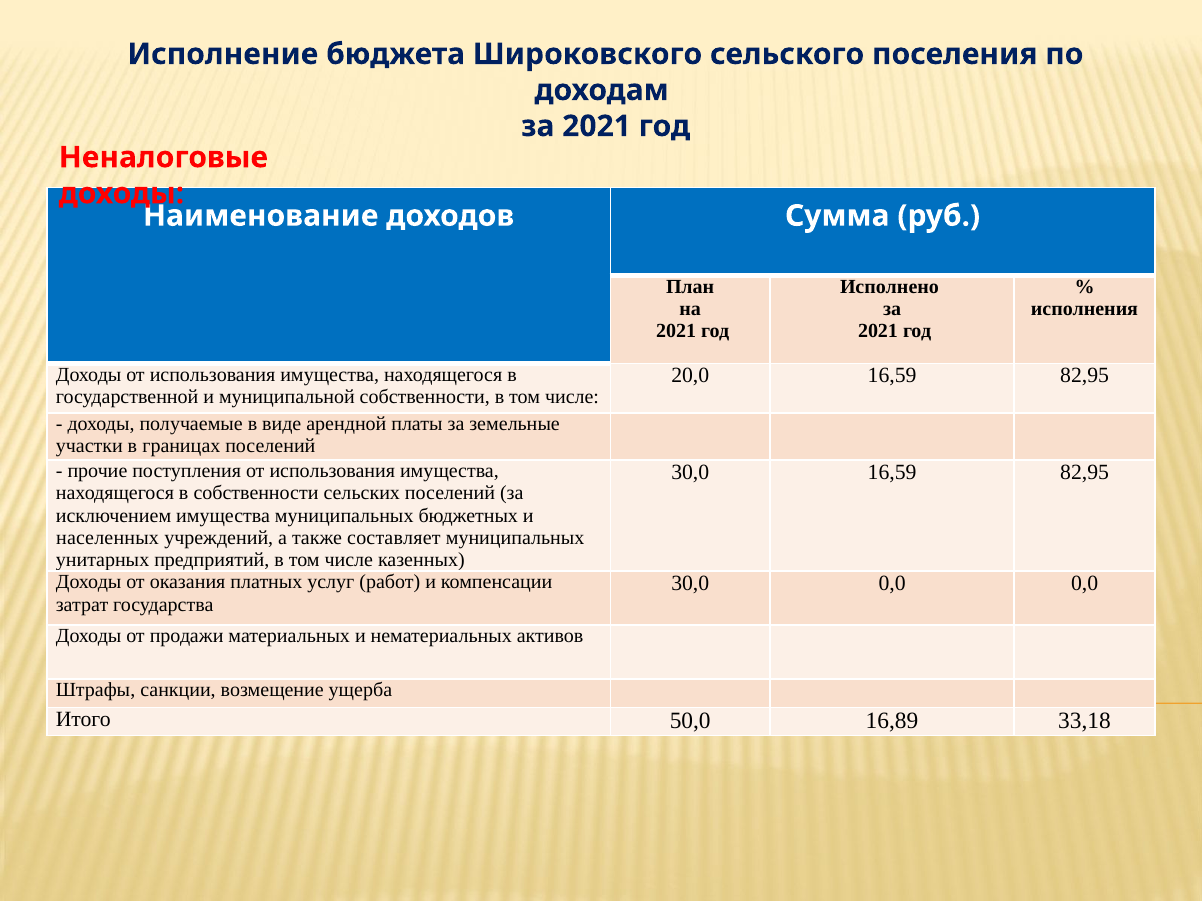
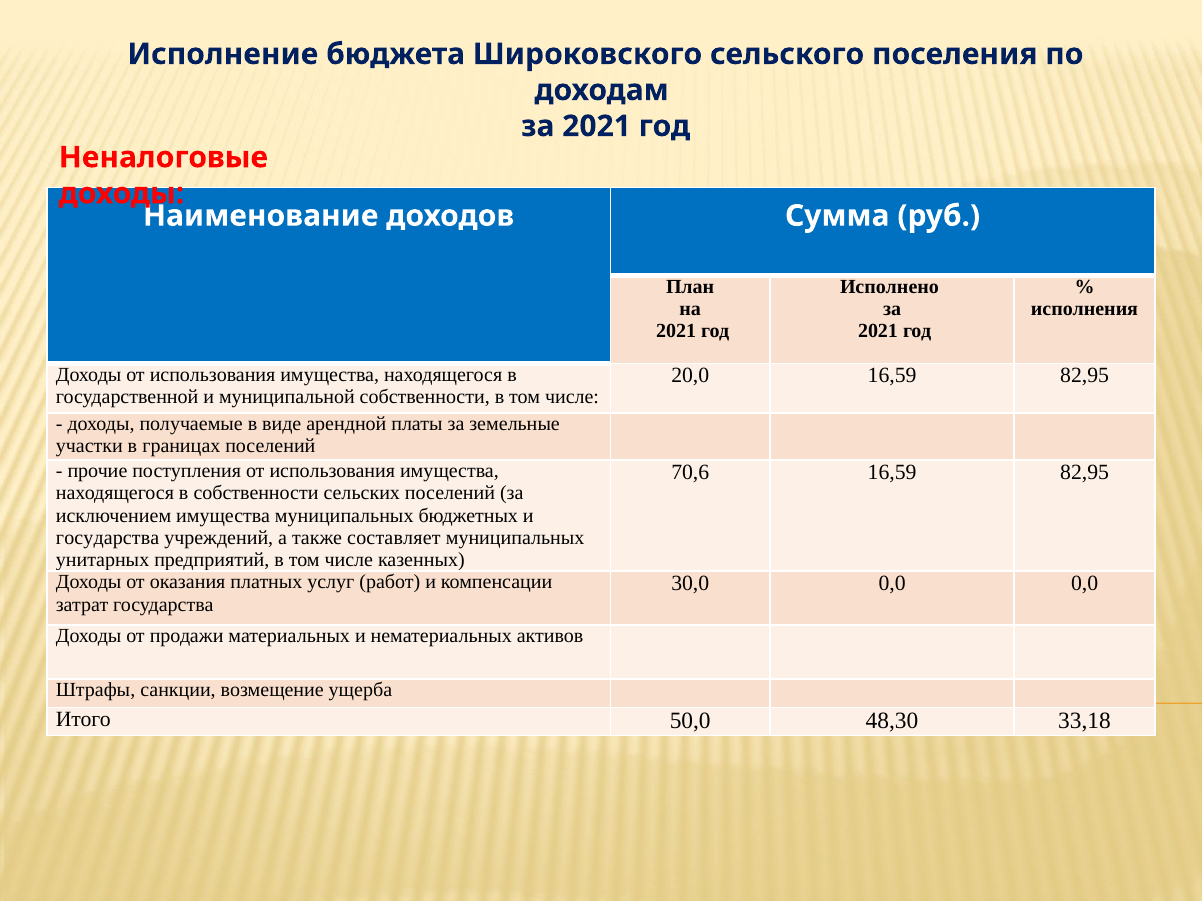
30,0 at (690, 472): 30,0 -> 70,6
населенных at (108, 538): населенных -> государства
16,89: 16,89 -> 48,30
